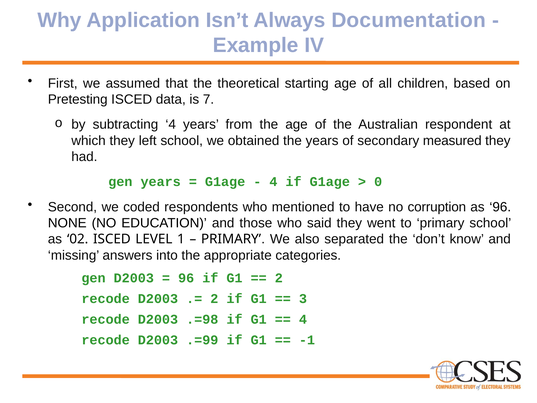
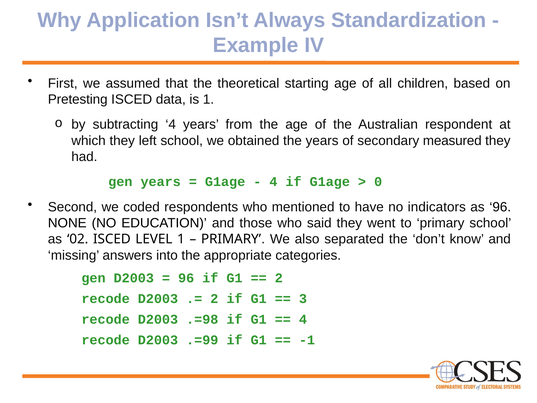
Documentation: Documentation -> Standardization
is 7: 7 -> 1
corruption: corruption -> indicators
